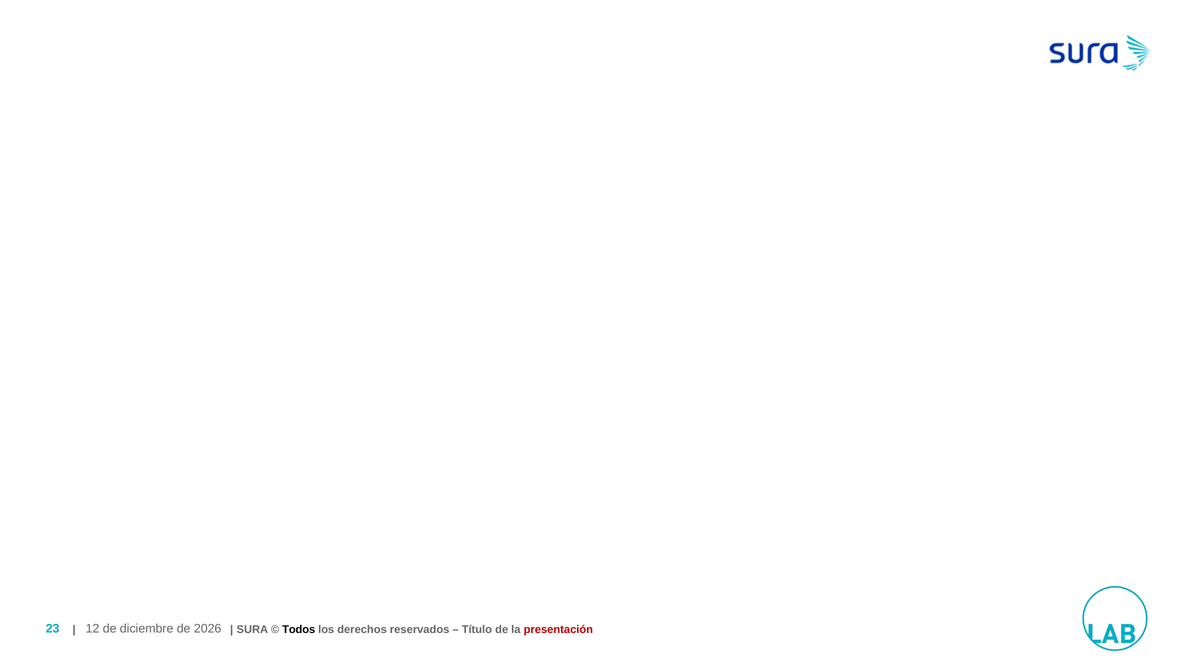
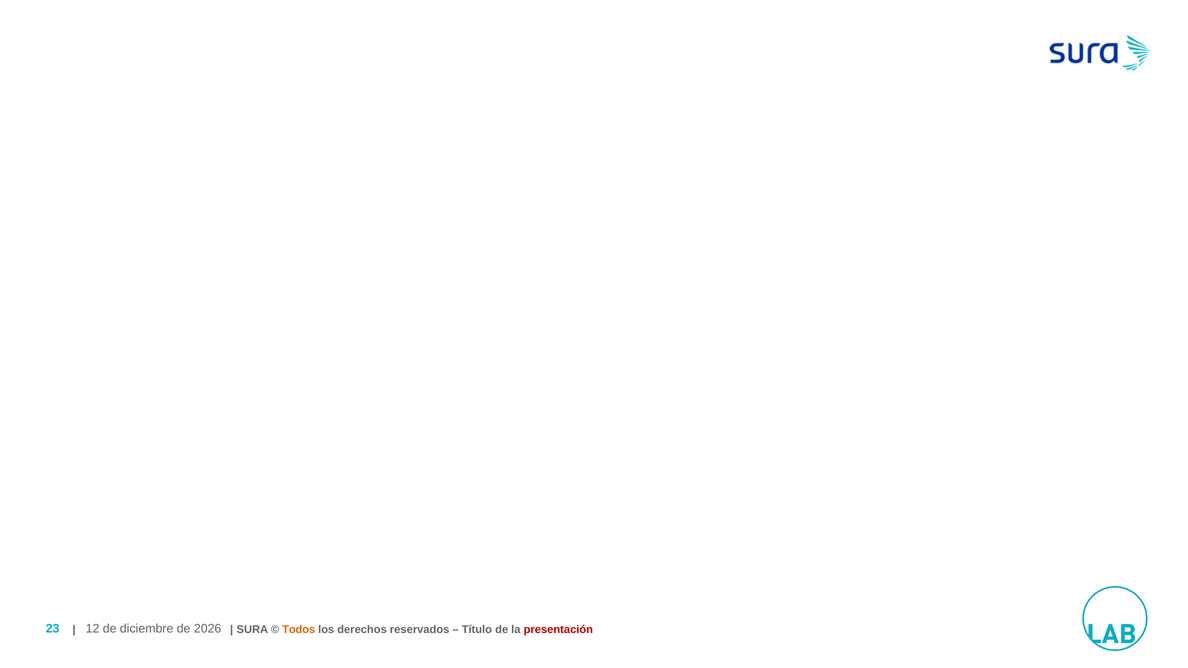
Todos colour: black -> orange
